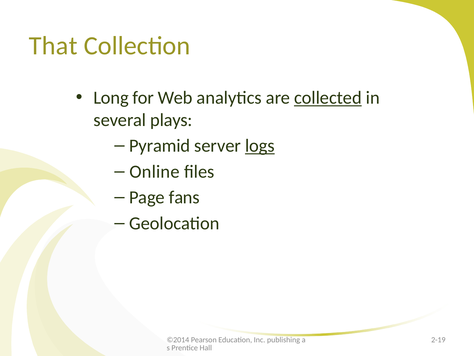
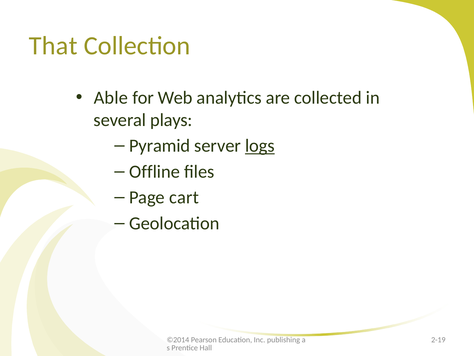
Long: Long -> Able
collected underline: present -> none
Online: Online -> Offline
fans: fans -> cart
